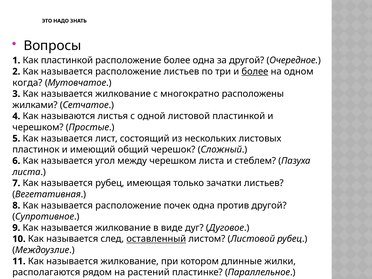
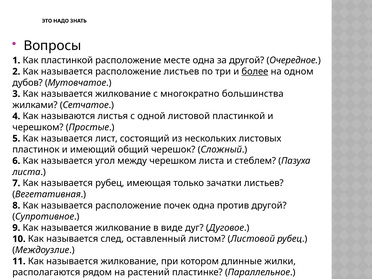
расположение более: более -> месте
когда: когда -> дубов
расположены: расположены -> большинства
оставленный underline: present -> none
